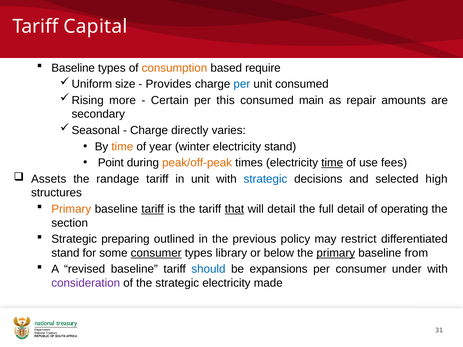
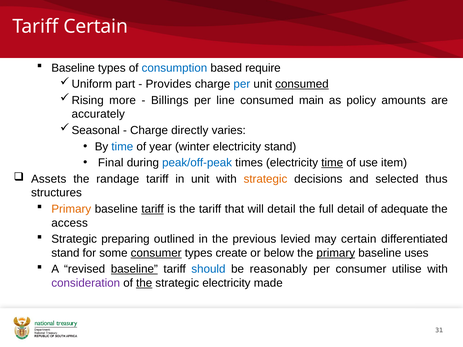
Tariff Capital: Capital -> Certain
consumption colour: orange -> blue
size: size -> part
consumed at (302, 84) underline: none -> present
Certain: Certain -> Billings
this: this -> line
repair: repair -> policy
secondary: secondary -> accurately
time at (122, 147) colour: orange -> blue
Point: Point -> Final
peak/off-peak colour: orange -> blue
fees: fees -> item
strategic at (265, 179) colour: blue -> orange
high: high -> thus
that underline: present -> none
operating: operating -> adequate
section: section -> access
policy: policy -> levied
may restrict: restrict -> certain
library: library -> create
from: from -> uses
baseline at (134, 269) underline: none -> present
expansions: expansions -> reasonably
under: under -> utilise
the at (144, 283) underline: none -> present
